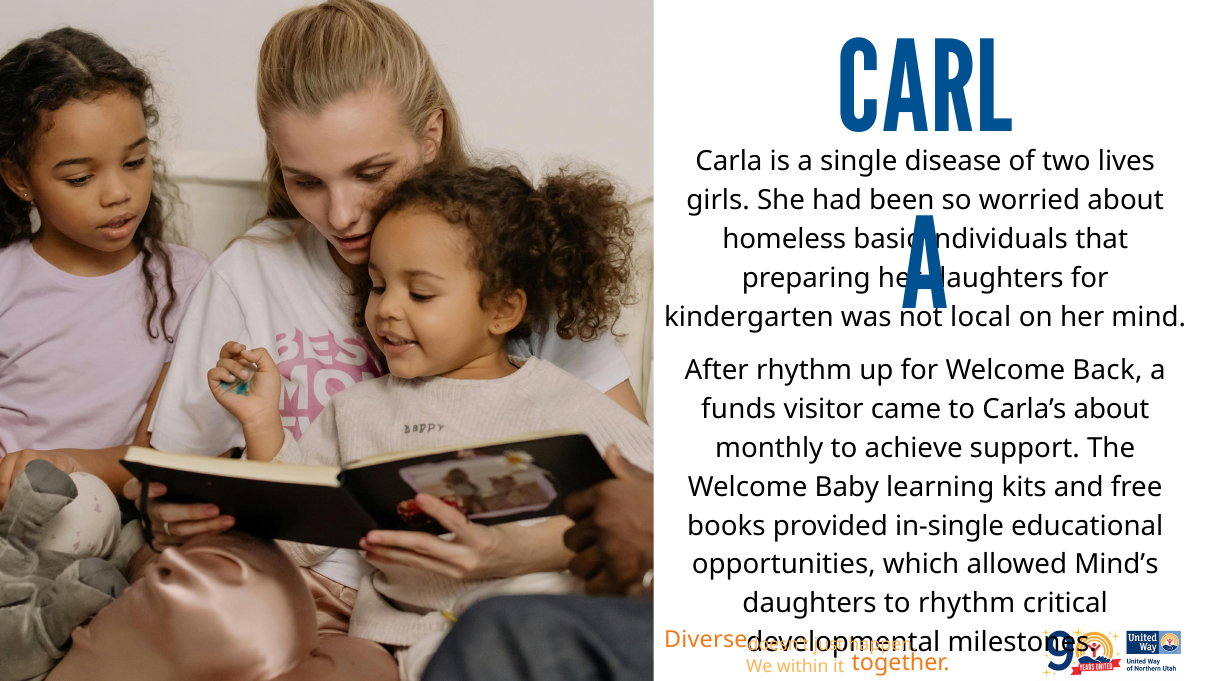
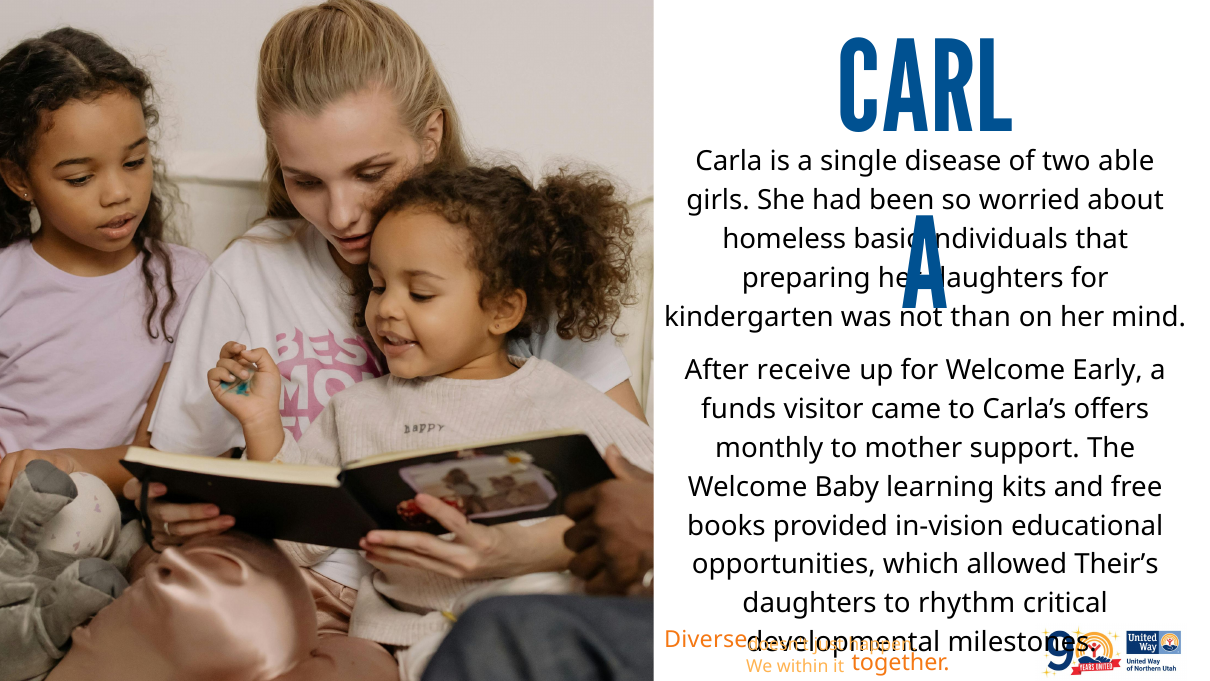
lives: lives -> able
local: local -> than
After rhythm: rhythm -> receive
Back: Back -> Early
Carla’s about: about -> offers
achieve: achieve -> mother
in-single: in-single -> in-vision
Mind’s: Mind’s -> Their’s
